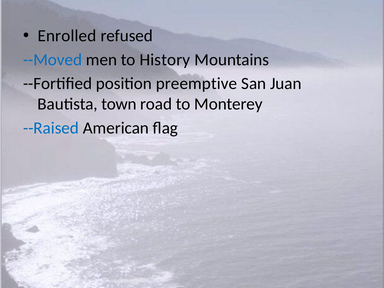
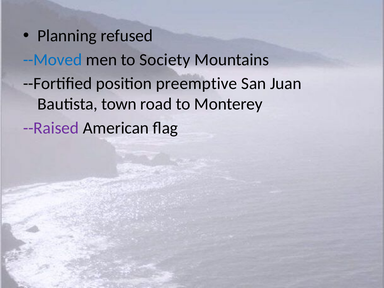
Enrolled: Enrolled -> Planning
History: History -> Society
--Raised colour: blue -> purple
